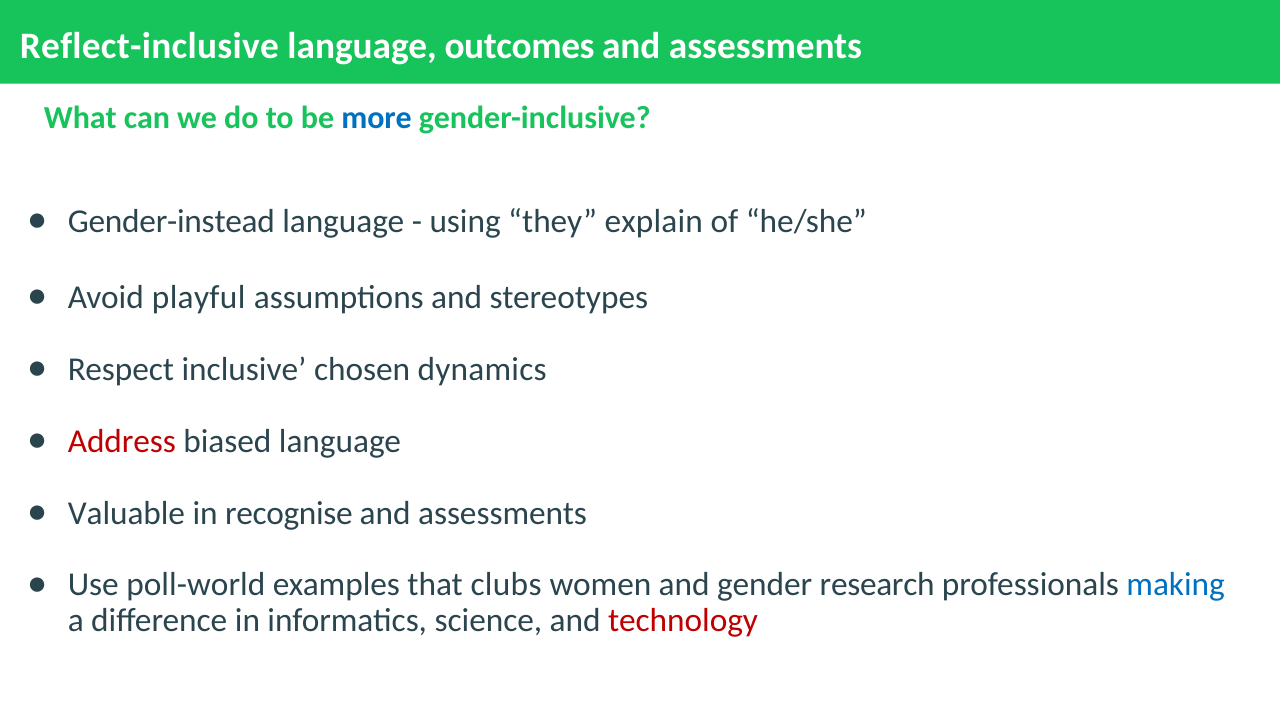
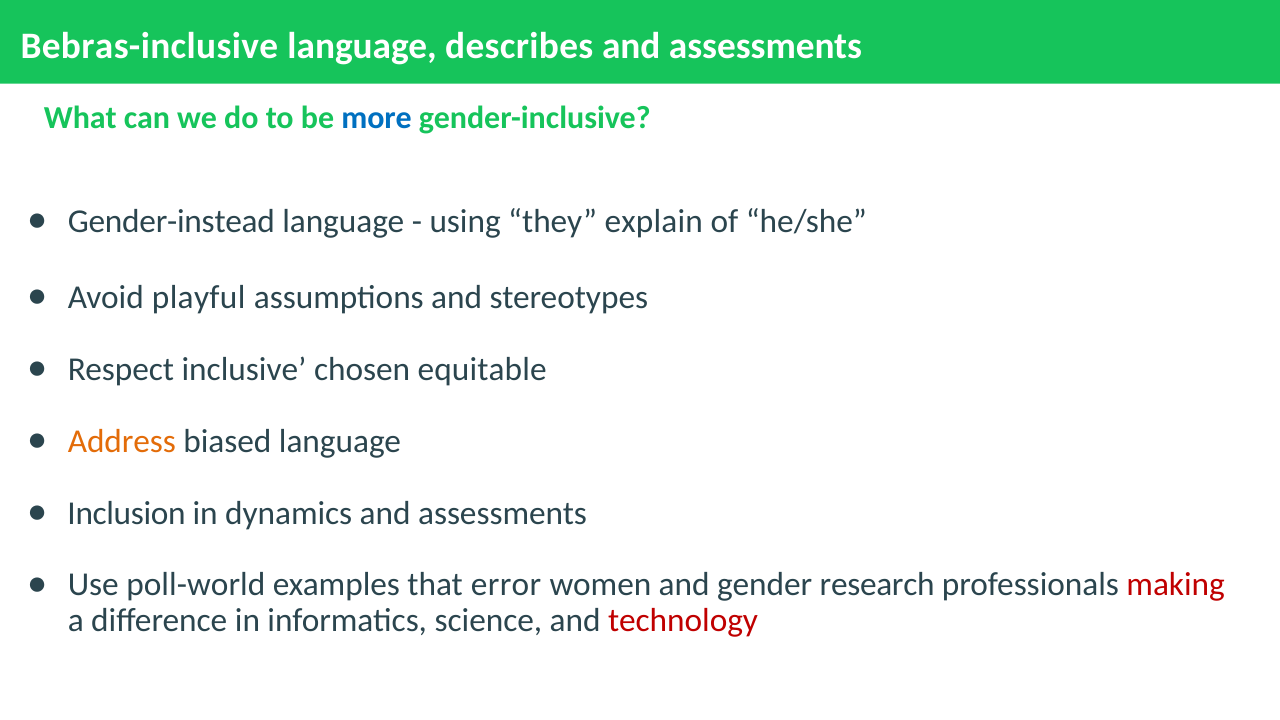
Reflect-inclusive: Reflect-inclusive -> Bebras-inclusive
outcomes: outcomes -> describes
dynamics: dynamics -> equitable
Address colour: red -> orange
Valuable: Valuable -> Inclusion
recognise: recognise -> dynamics
clubs: clubs -> error
making colour: blue -> red
